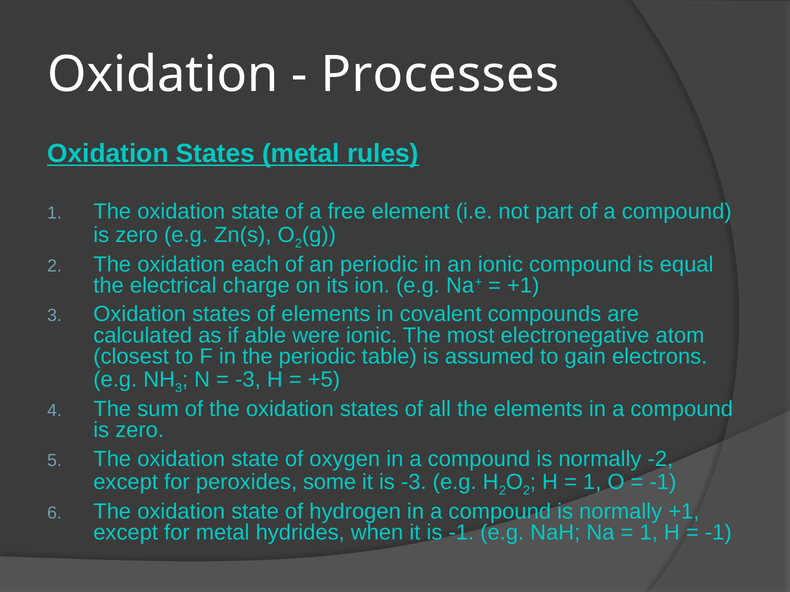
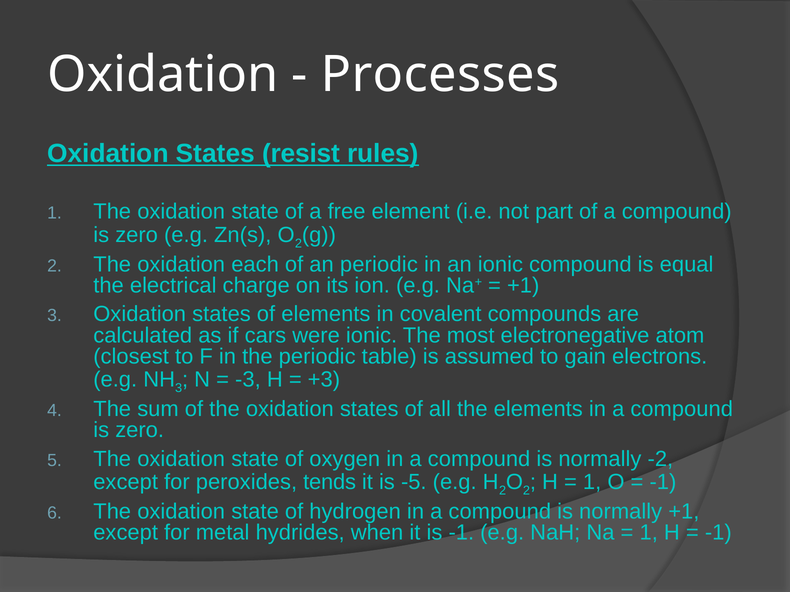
States metal: metal -> resist
able: able -> cars
+5: +5 -> +3
some: some -> tends
is -3: -3 -> -5
